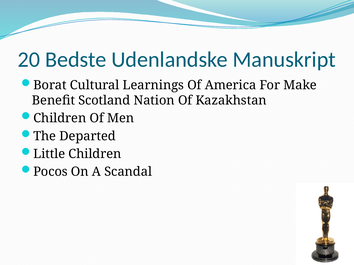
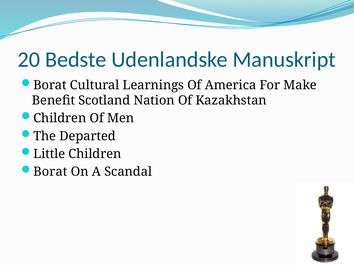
Pocos at (50, 172): Pocos -> Borat
